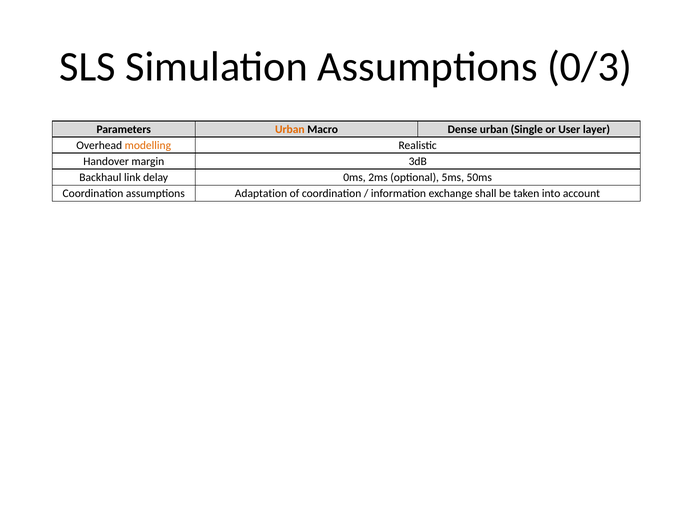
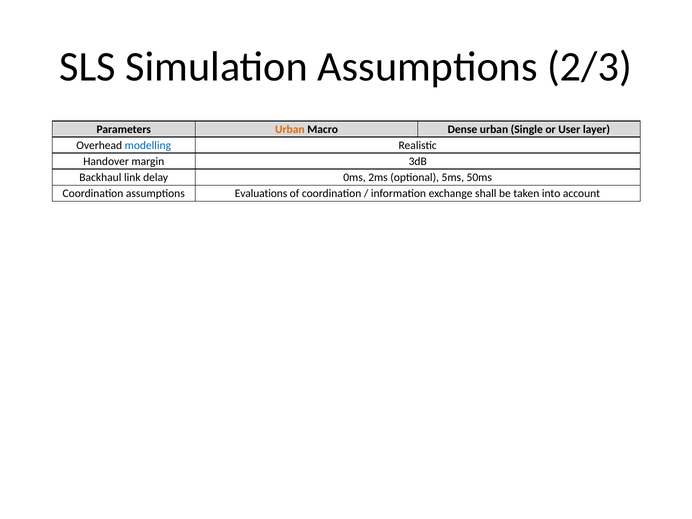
0/3: 0/3 -> 2/3
modelling colour: orange -> blue
Adaptation: Adaptation -> Evaluations
